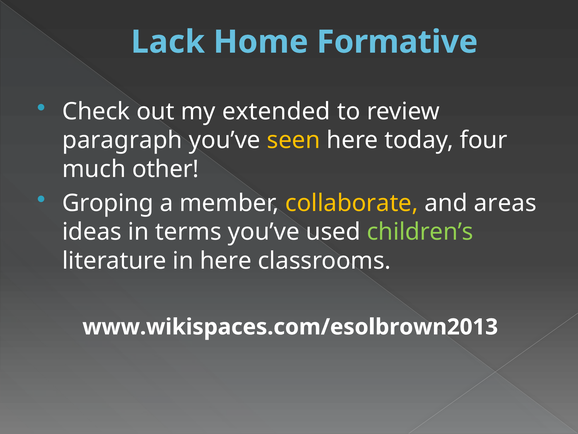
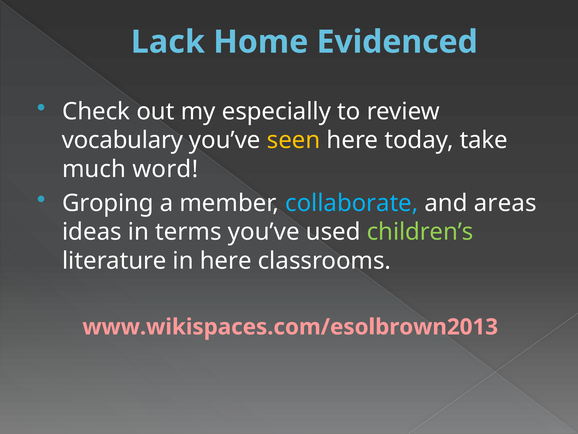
Formative: Formative -> Evidenced
extended: extended -> especially
paragraph: paragraph -> vocabulary
four: four -> take
other: other -> word
collaborate colour: yellow -> light blue
www.wikispaces.com/esolbrown2013 colour: white -> pink
